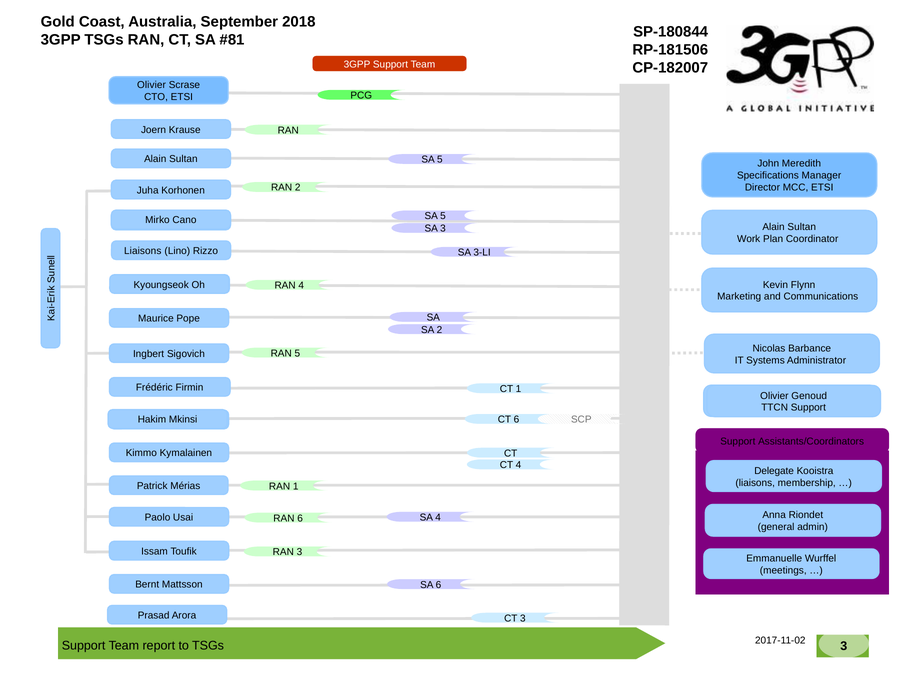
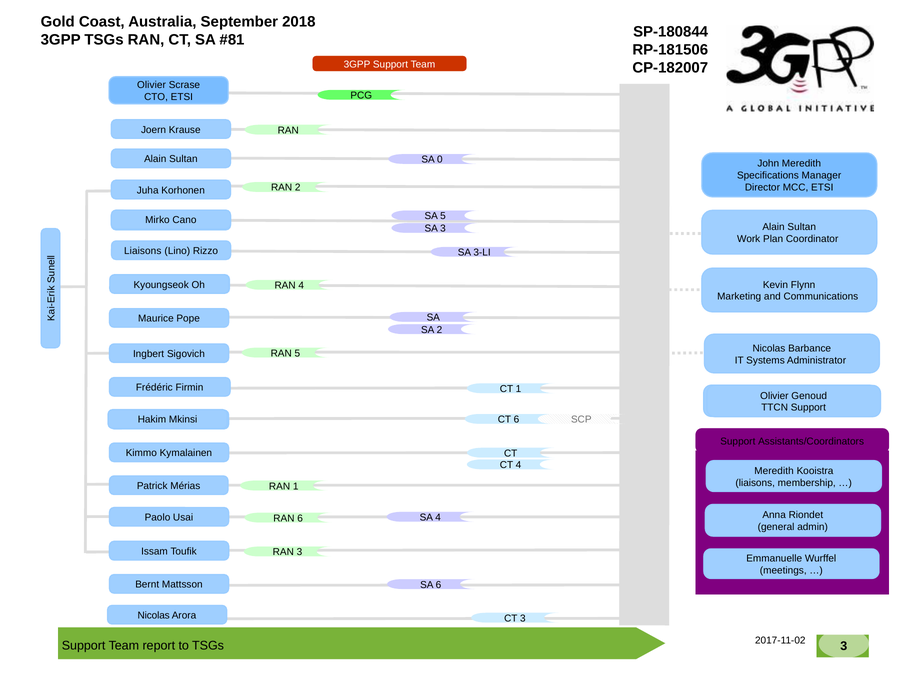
Sultan SA 5: 5 -> 0
Delegate at (774, 471): Delegate -> Meredith
Prasad at (154, 615): Prasad -> Nicolas
